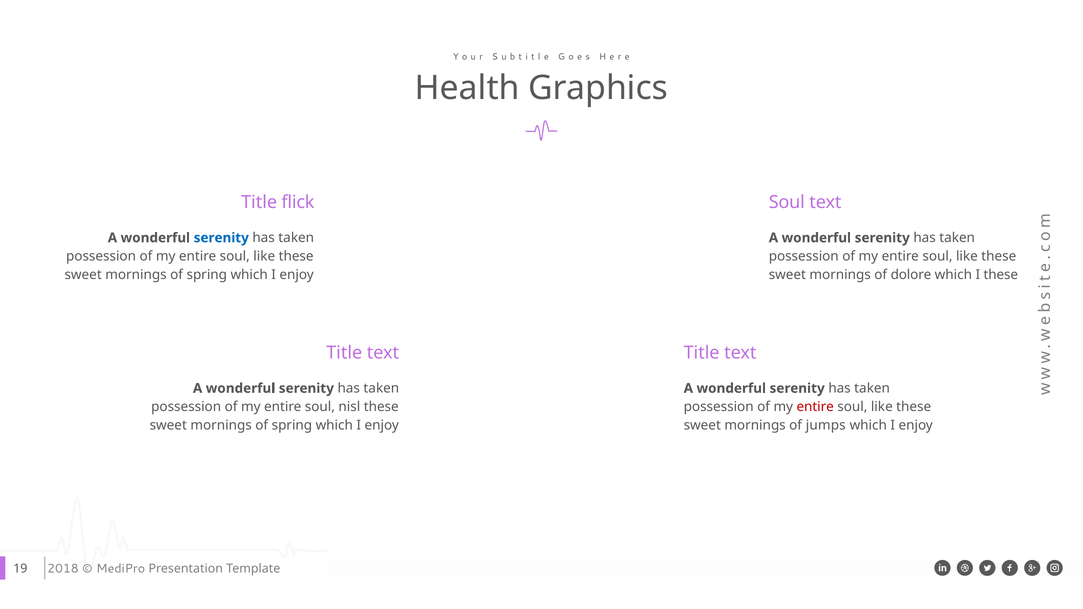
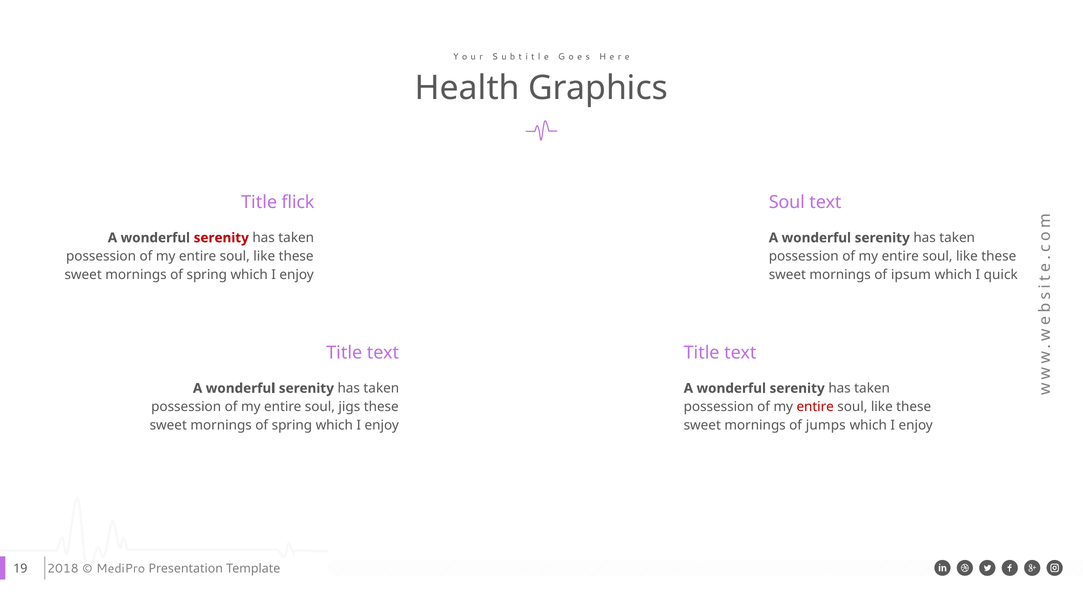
serenity at (221, 238) colour: blue -> red
dolore: dolore -> ipsum
I these: these -> quick
nisl: nisl -> jigs
